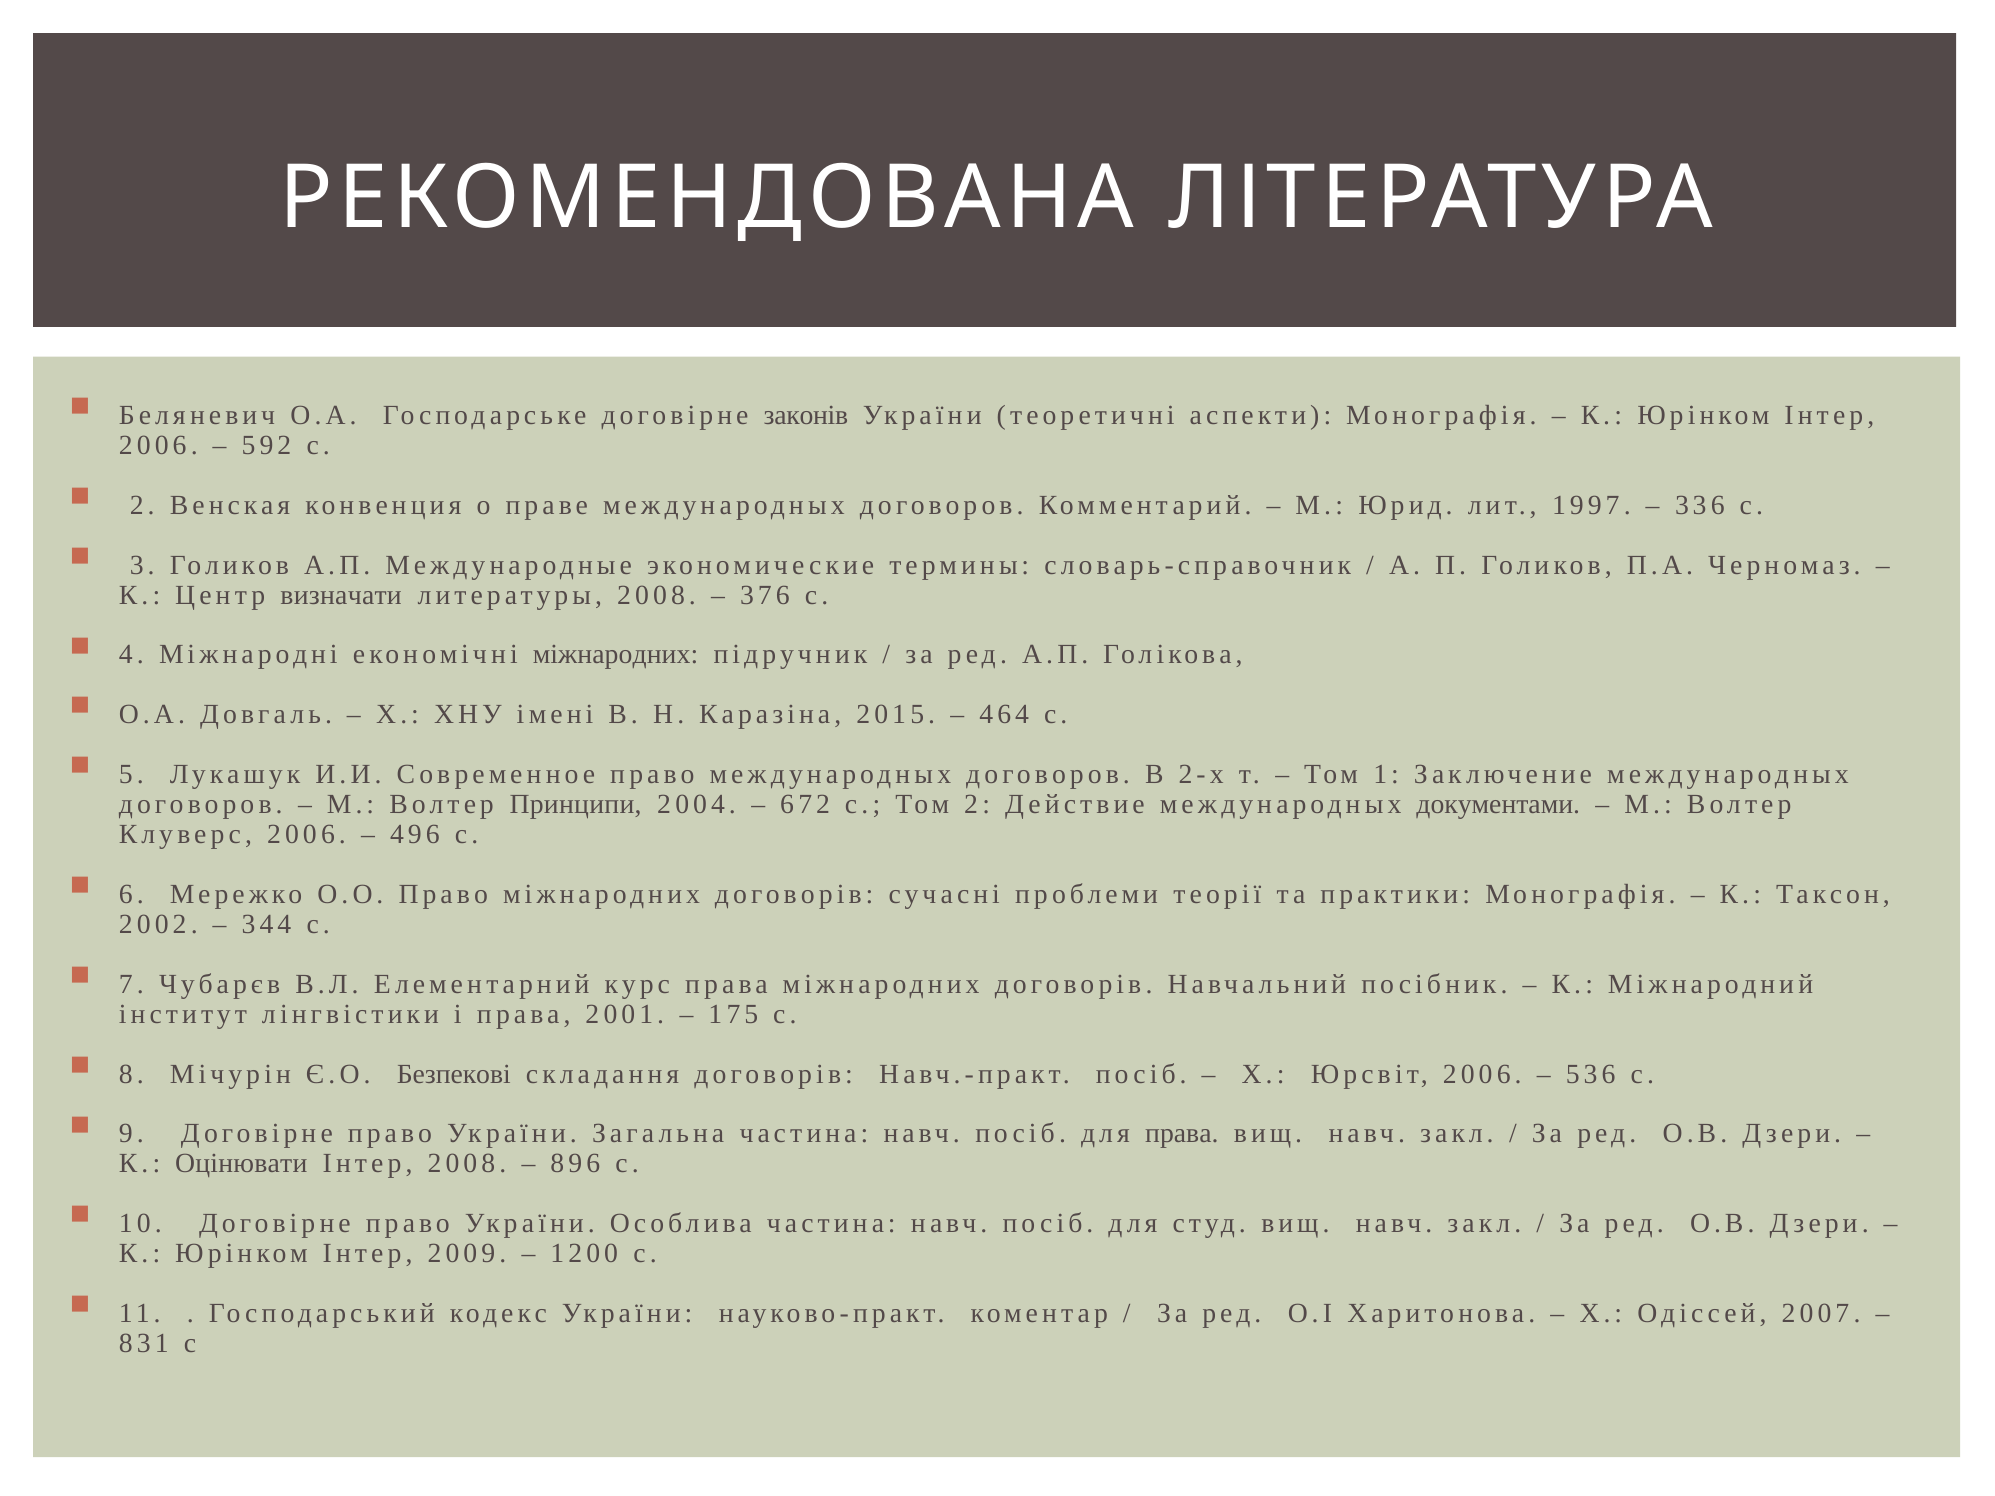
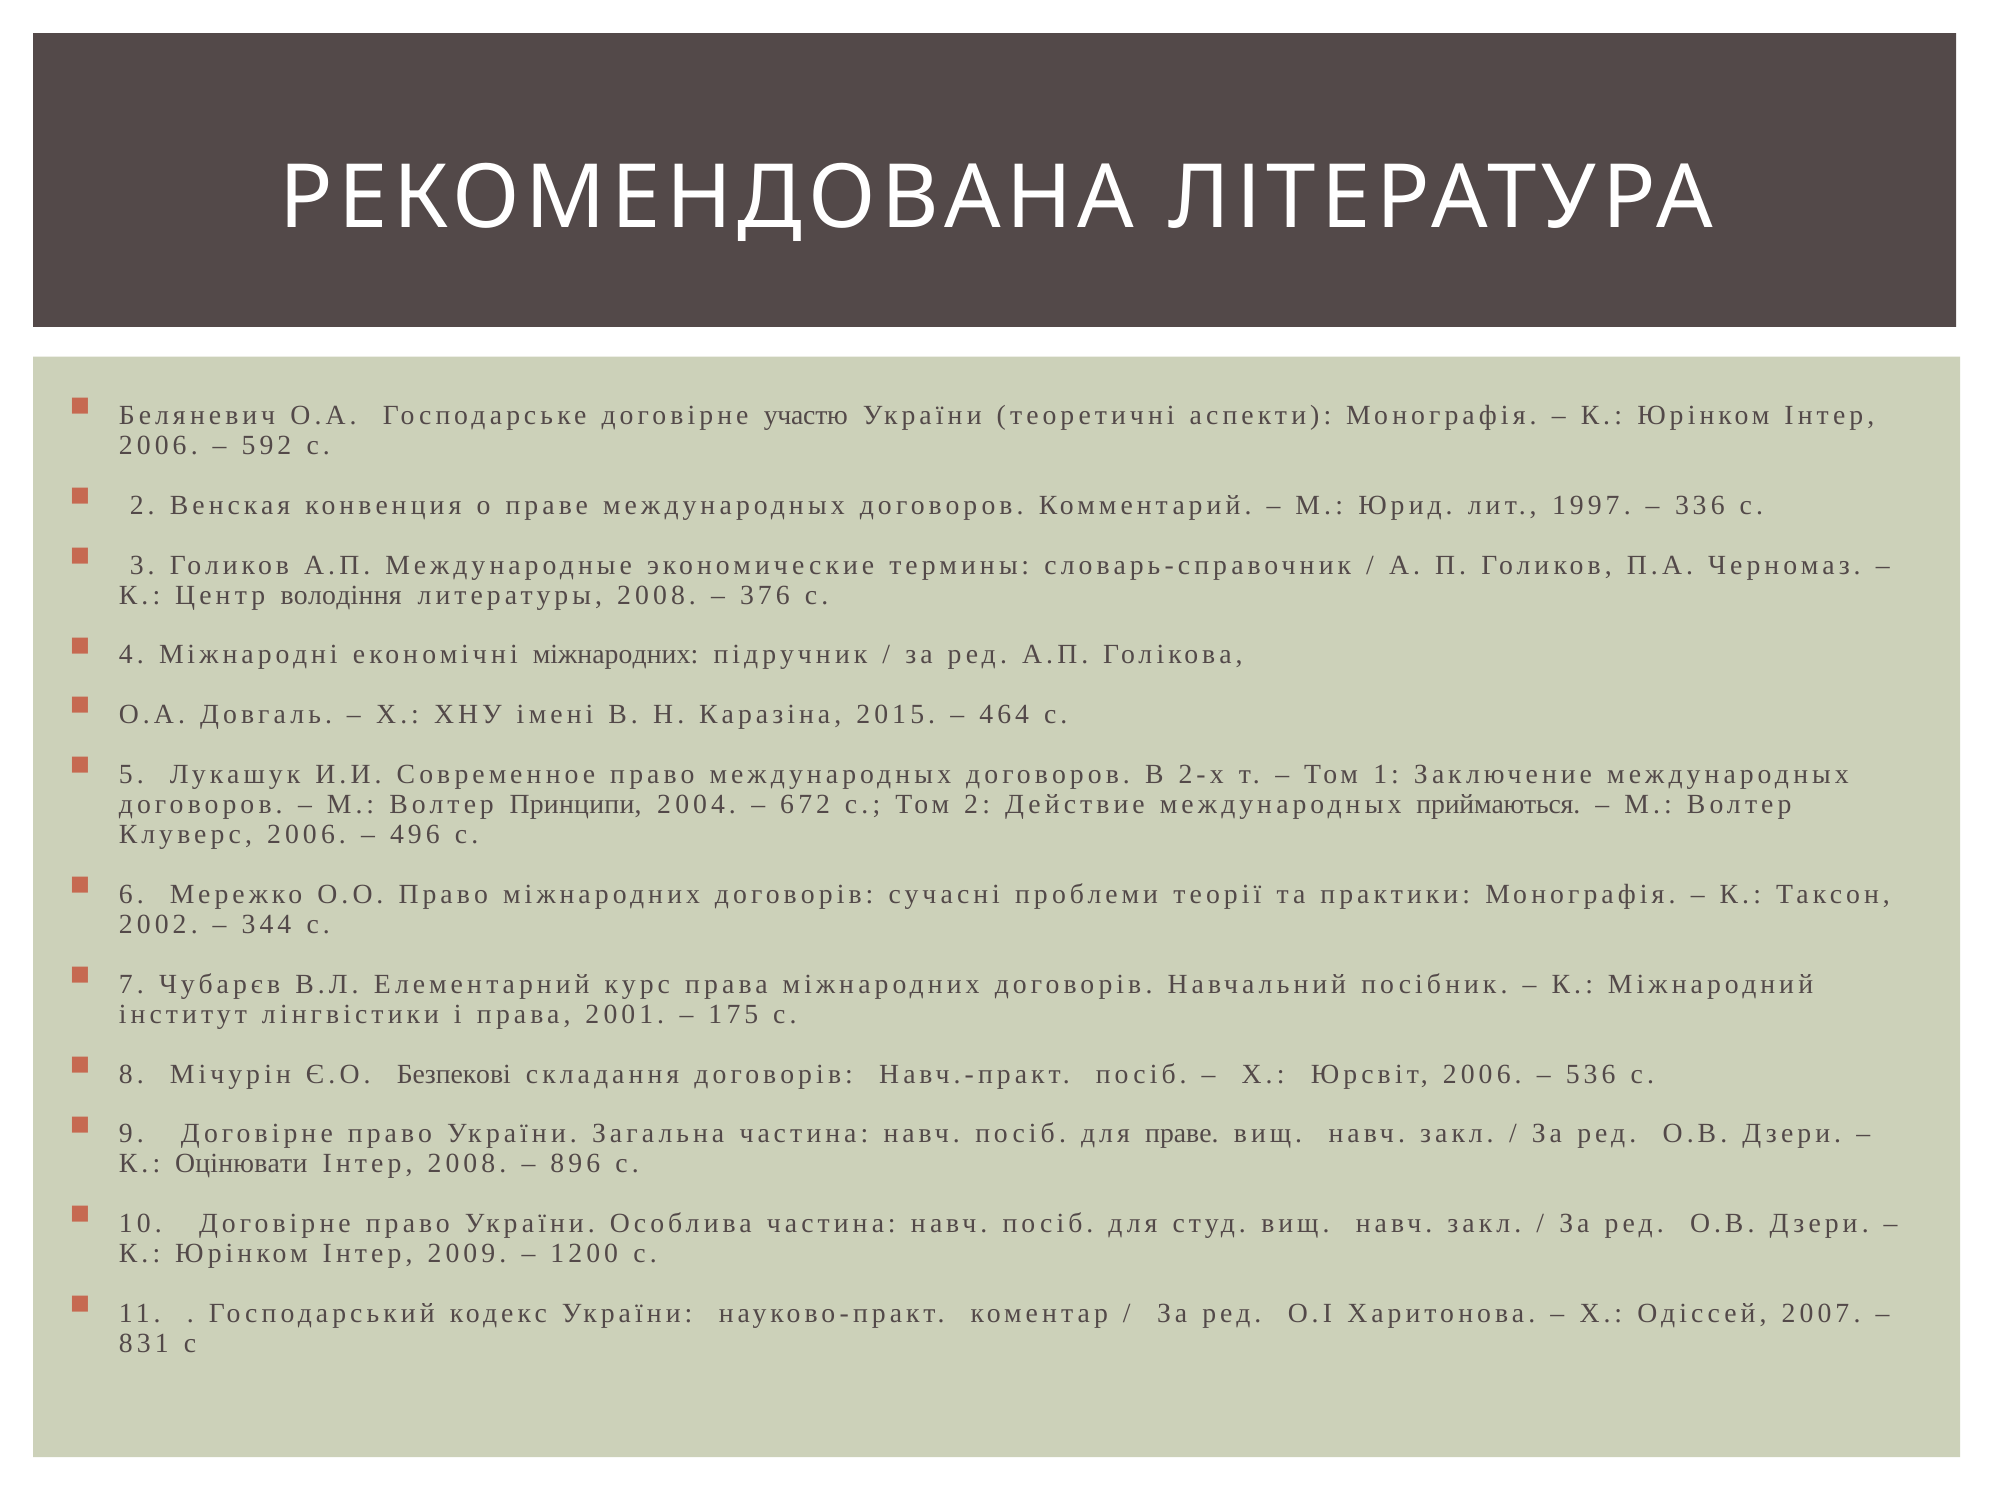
законів: законів -> участю
визначати: визначати -> володіння
документами: документами -> приймаються
для права: права -> праве
